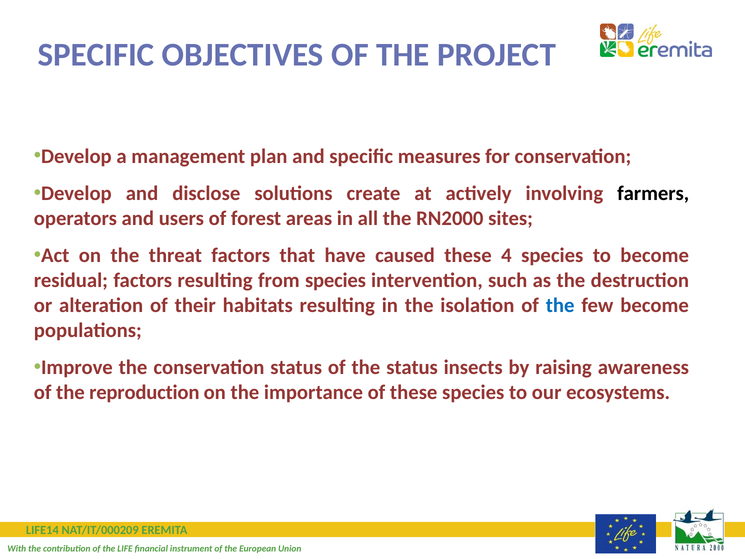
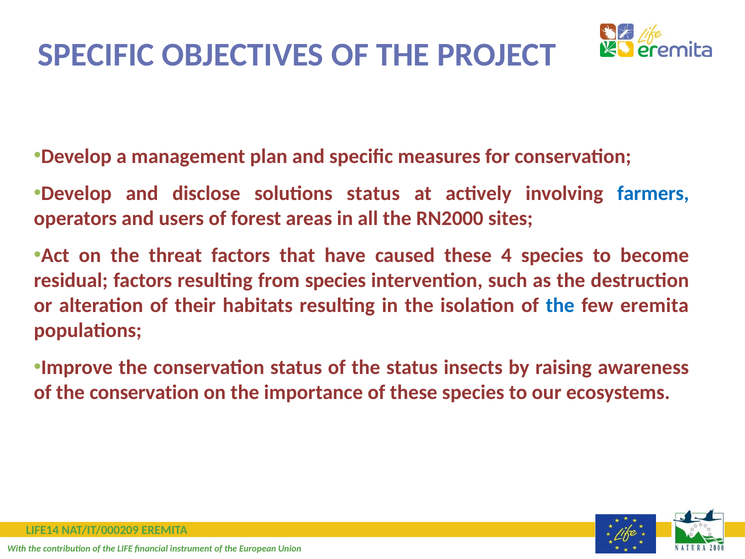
solutions create: create -> status
farmers colour: black -> blue
few become: become -> eremita
of the reproduction: reproduction -> conservation
